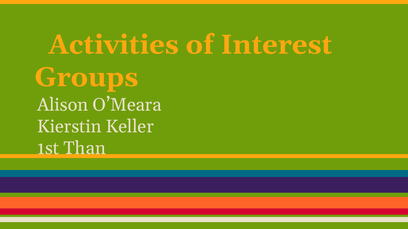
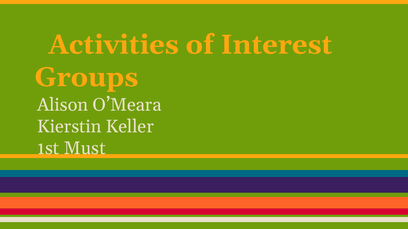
Than: Than -> Must
